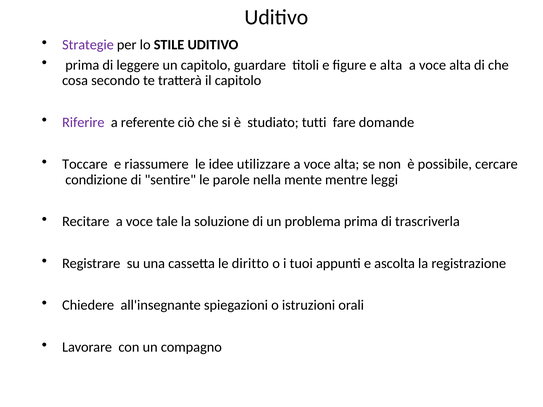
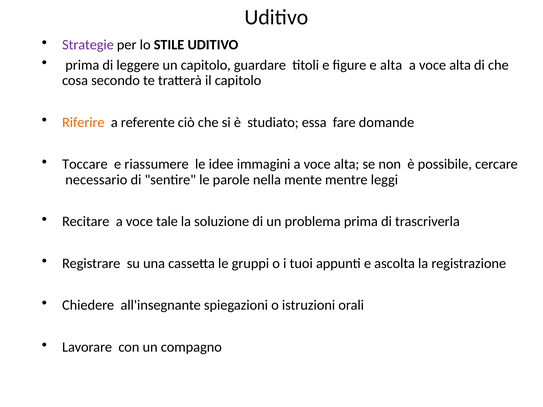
Riferire colour: purple -> orange
tutti: tutti -> essa
utilizzare: utilizzare -> immagini
condizione: condizione -> necessario
diritto: diritto -> gruppi
